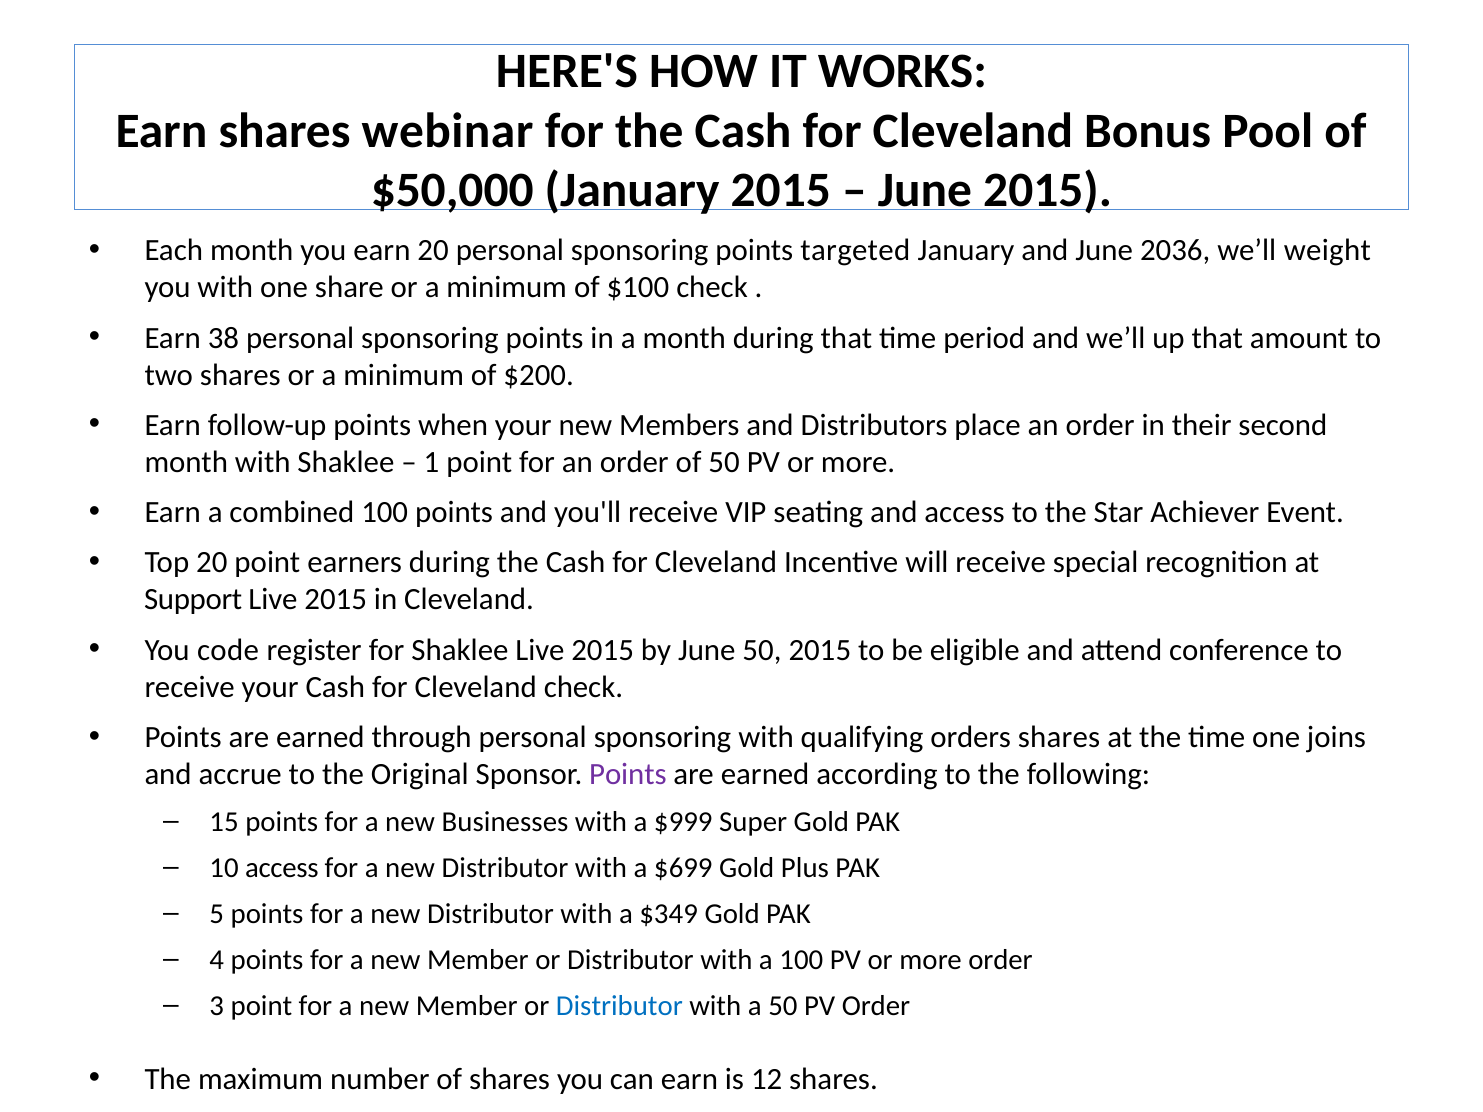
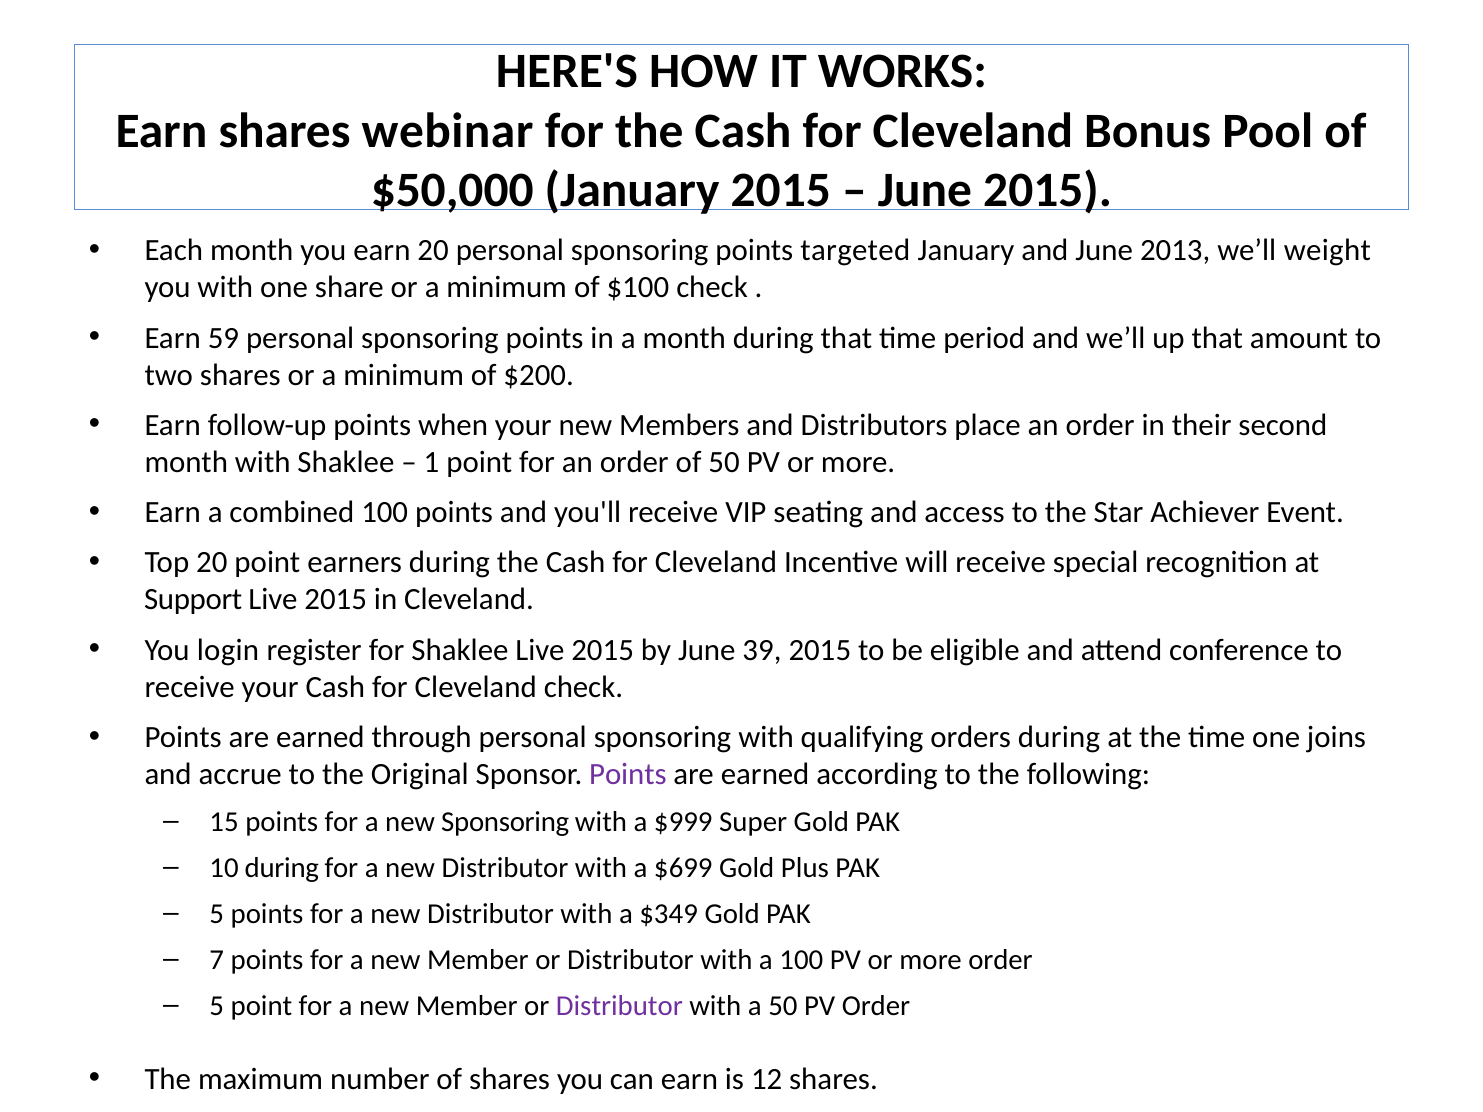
2036: 2036 -> 2013
38: 38 -> 59
code: code -> login
June 50: 50 -> 39
orders shares: shares -> during
new Businesses: Businesses -> Sponsoring
10 access: access -> during
4: 4 -> 7
3 at (217, 1007): 3 -> 5
Distributor at (619, 1007) colour: blue -> purple
